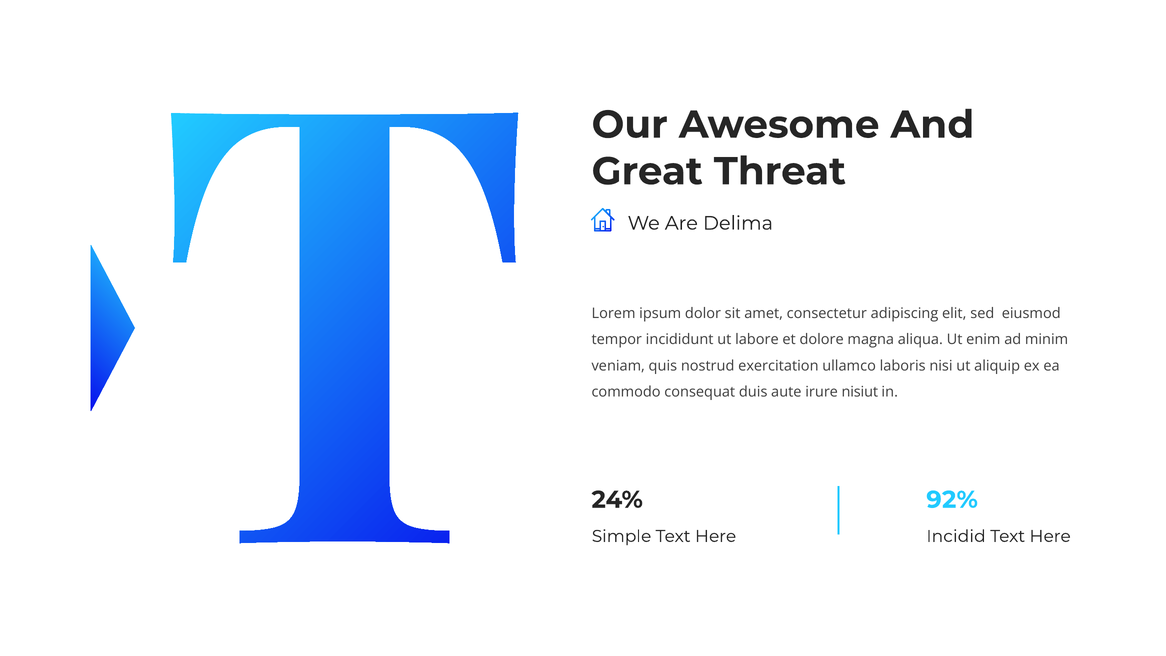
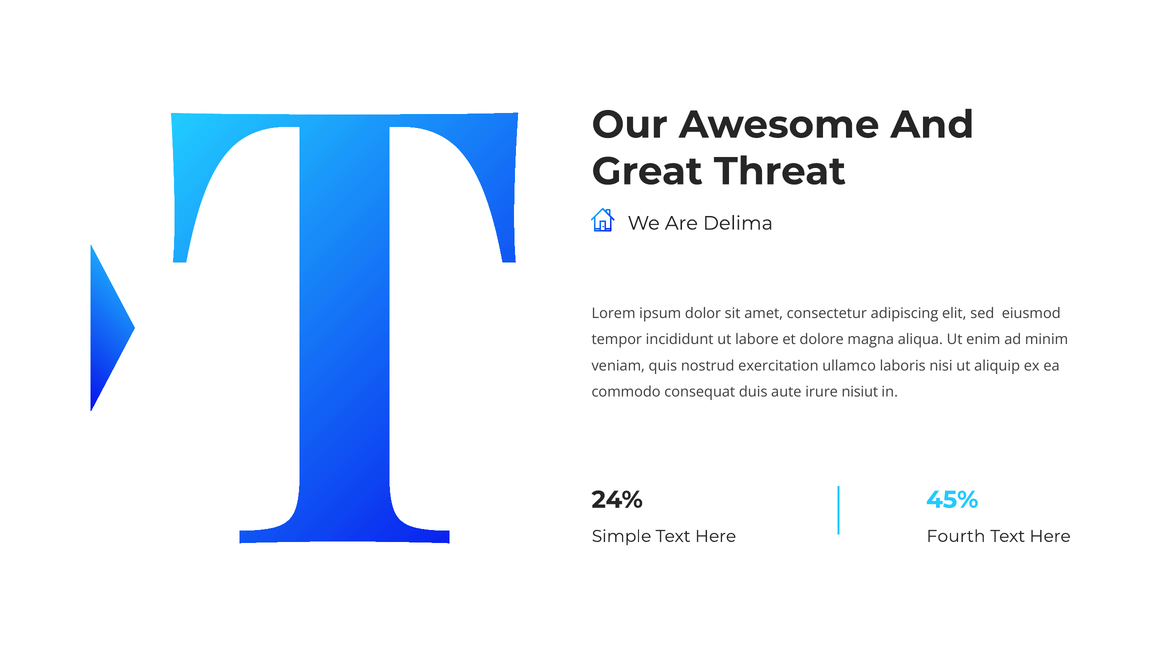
92%: 92% -> 45%
Incidid: Incidid -> Fourth
